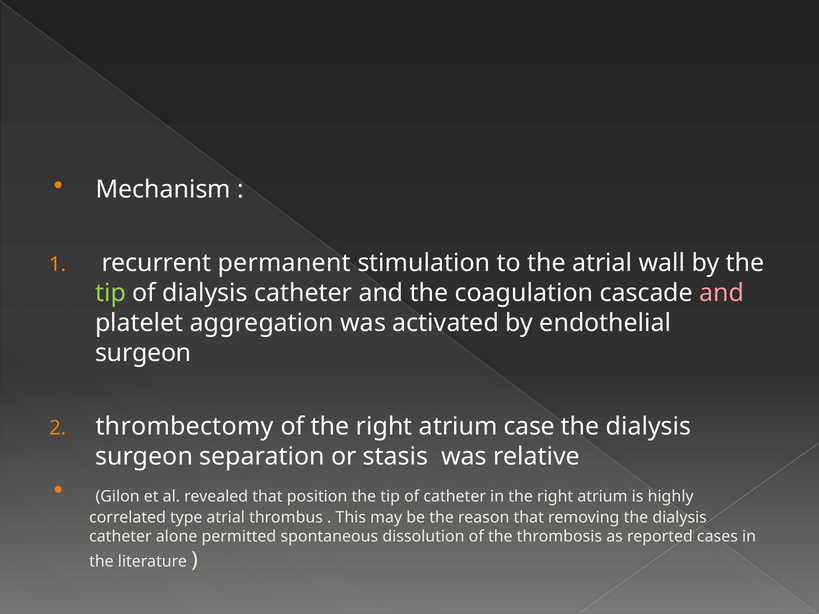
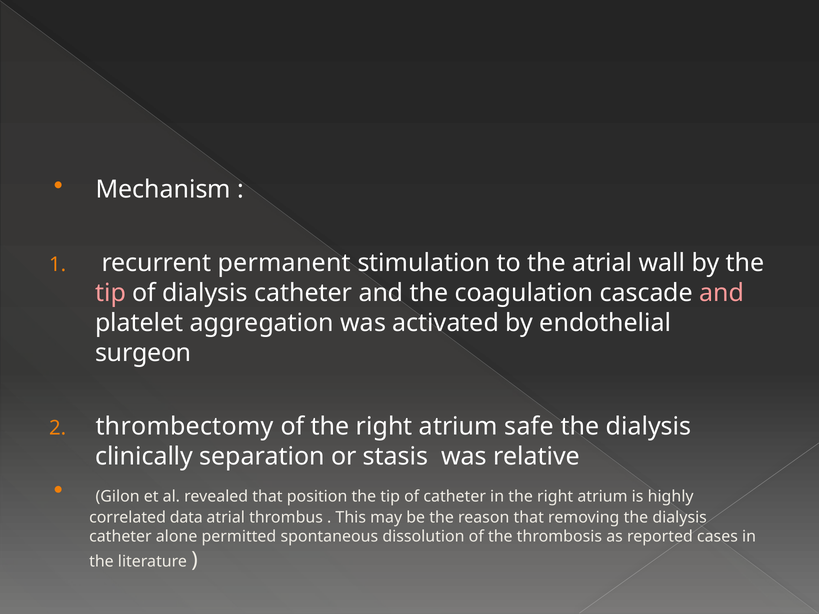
tip at (110, 293) colour: light green -> pink
case: case -> safe
surgeon at (144, 457): surgeon -> clinically
type: type -> data
